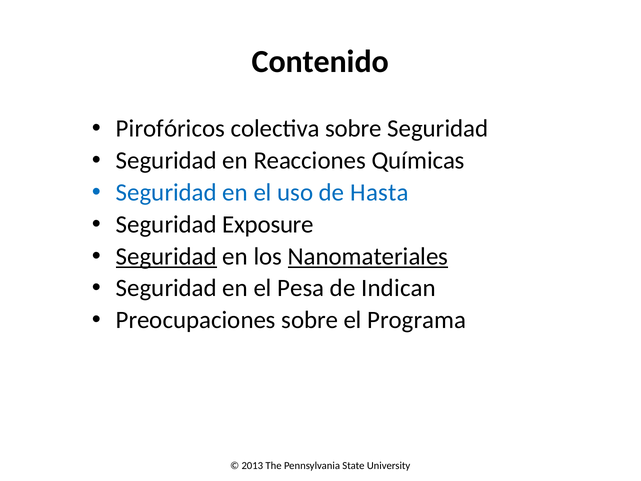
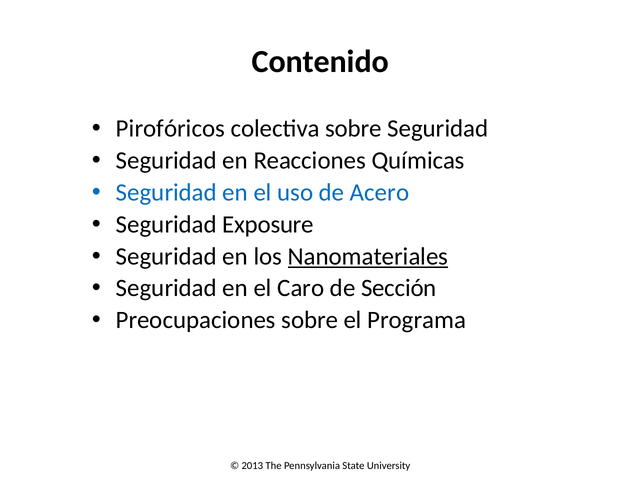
Hasta: Hasta -> Acero
Seguridad at (166, 256) underline: present -> none
Pesa: Pesa -> Caro
Indican: Indican -> Sección
